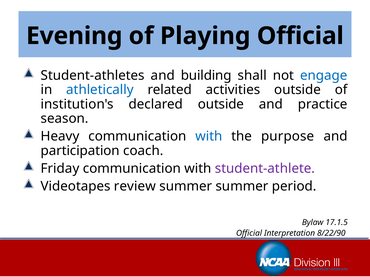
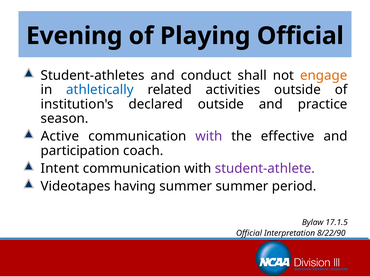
building: building -> conduct
engage colour: blue -> orange
Heavy: Heavy -> Active
with at (209, 137) colour: blue -> purple
purpose: purpose -> effective
Friday: Friday -> Intent
review: review -> having
